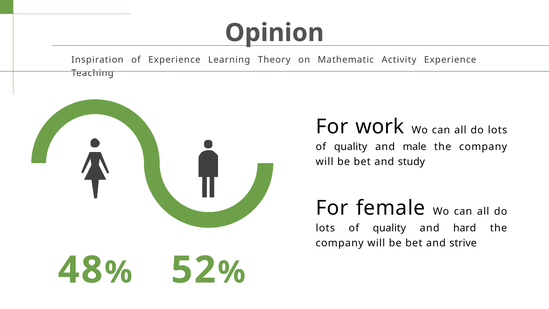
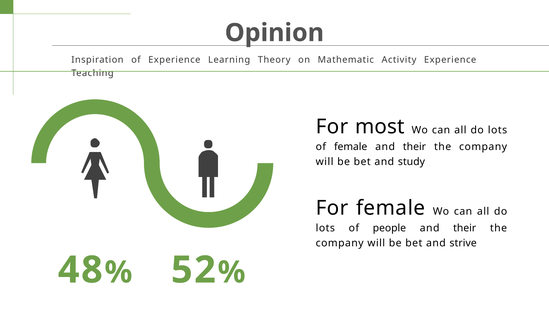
work: work -> most
quality at (351, 147): quality -> female
male at (415, 147): male -> their
quality at (389, 228): quality -> people
hard at (465, 228): hard -> their
